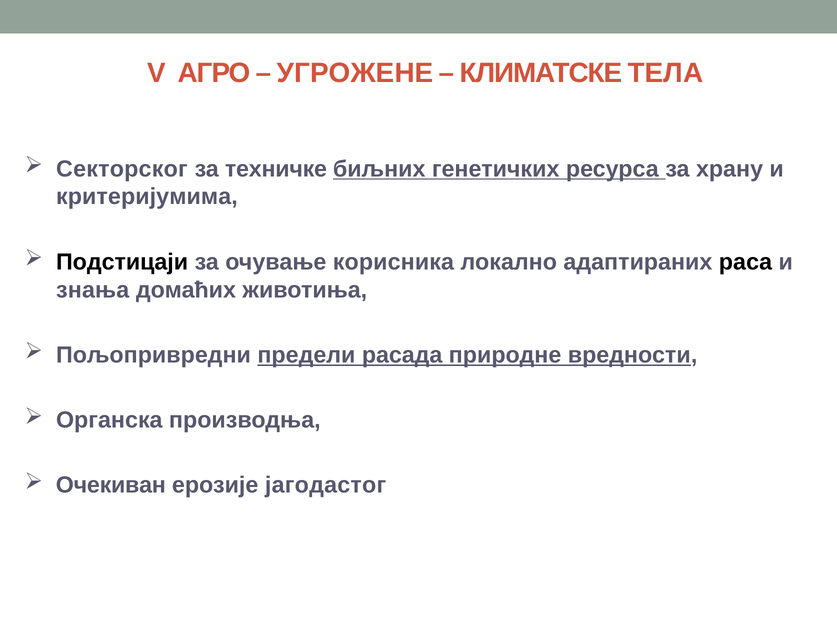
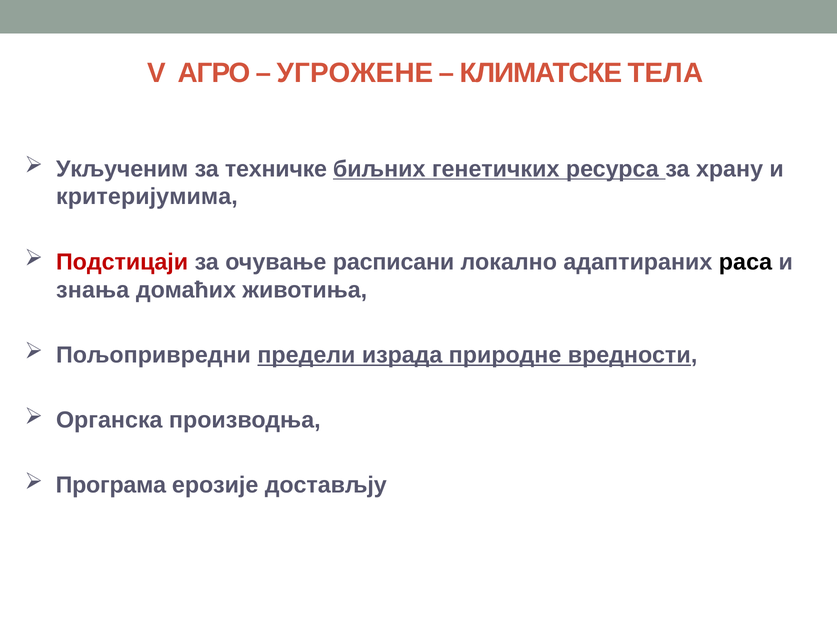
Секторског: Секторског -> Укљученим
Подстицаји colour: black -> red
корисника: корисника -> расписани
расада: расада -> израда
Очекиван: Очекиван -> Програма
јагодастог: јагодастог -> достављју
